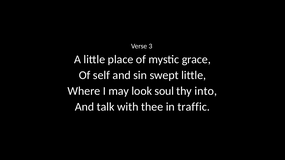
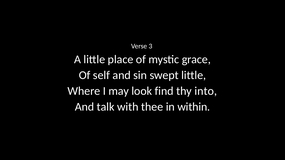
soul: soul -> find
traffic: traffic -> within
